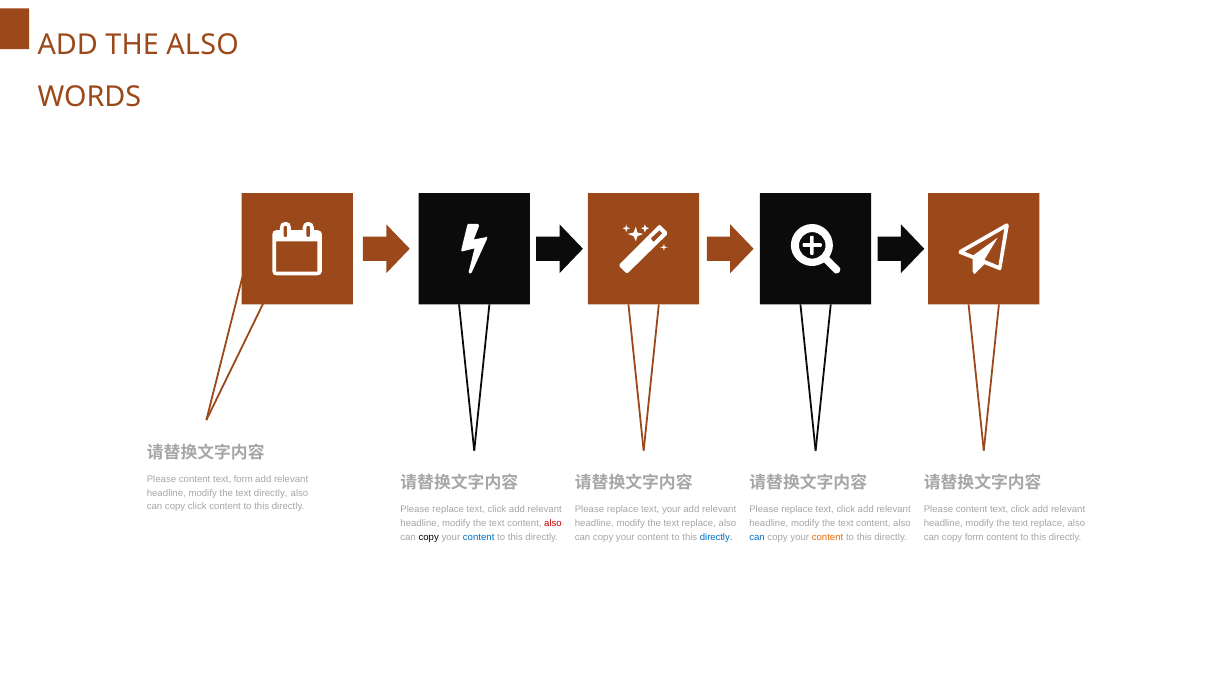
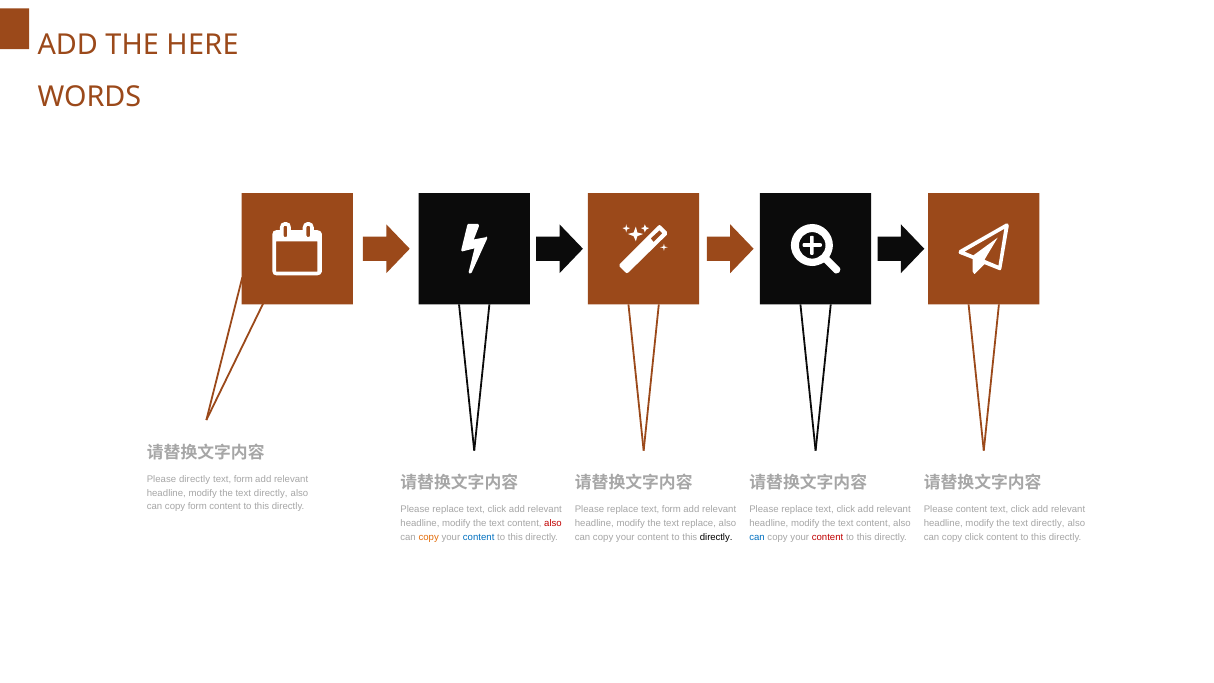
THE ALSO: ALSO -> HERE
content at (195, 479): content -> directly
copy click: click -> form
replace text your: your -> form
replace at (1048, 523): replace -> directly
copy at (429, 537) colour: black -> orange
directly at (716, 537) colour: blue -> black
content at (828, 537) colour: orange -> red
copy form: form -> click
